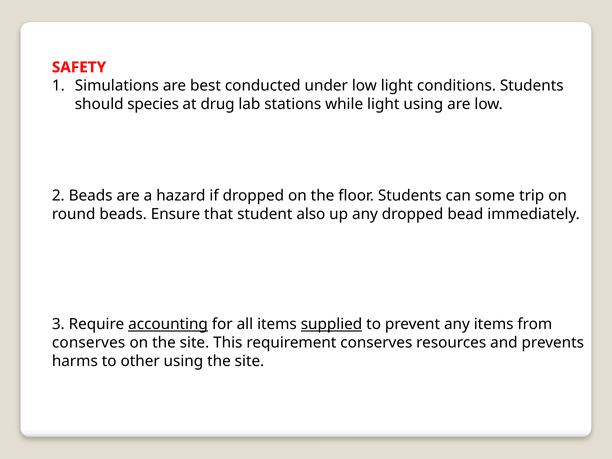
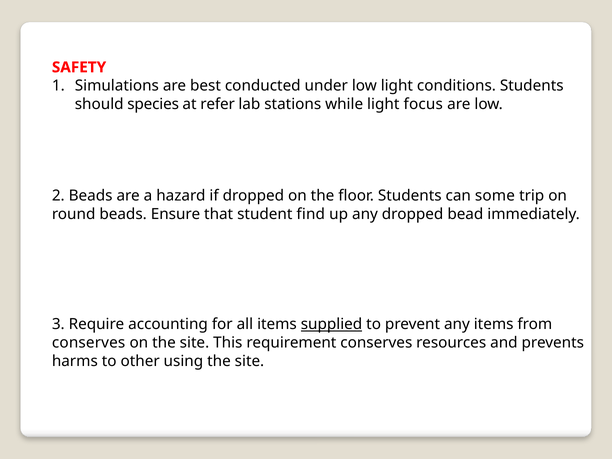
drug: drug -> refer
light using: using -> focus
also: also -> find
accounting underline: present -> none
